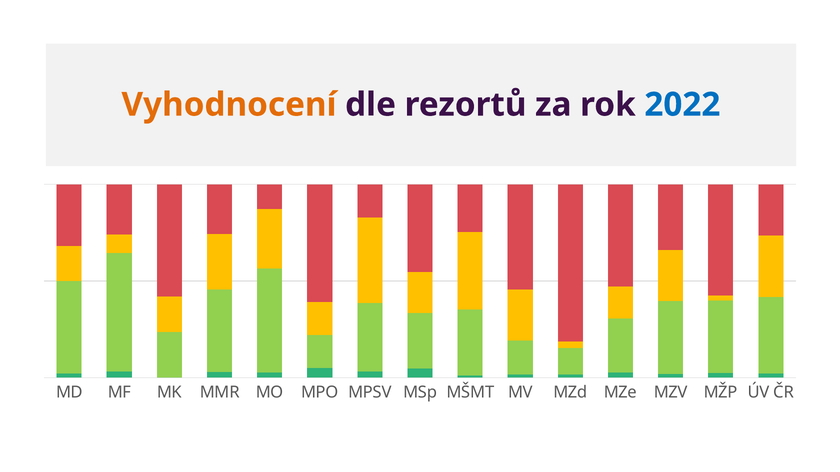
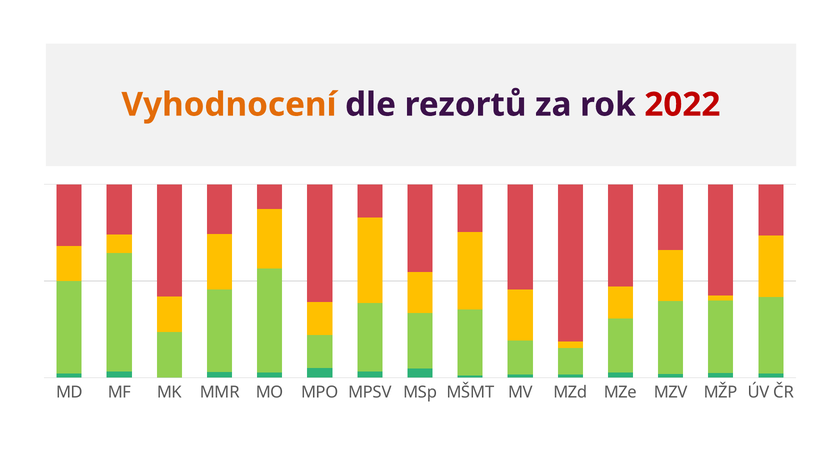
2022 colour: blue -> red
